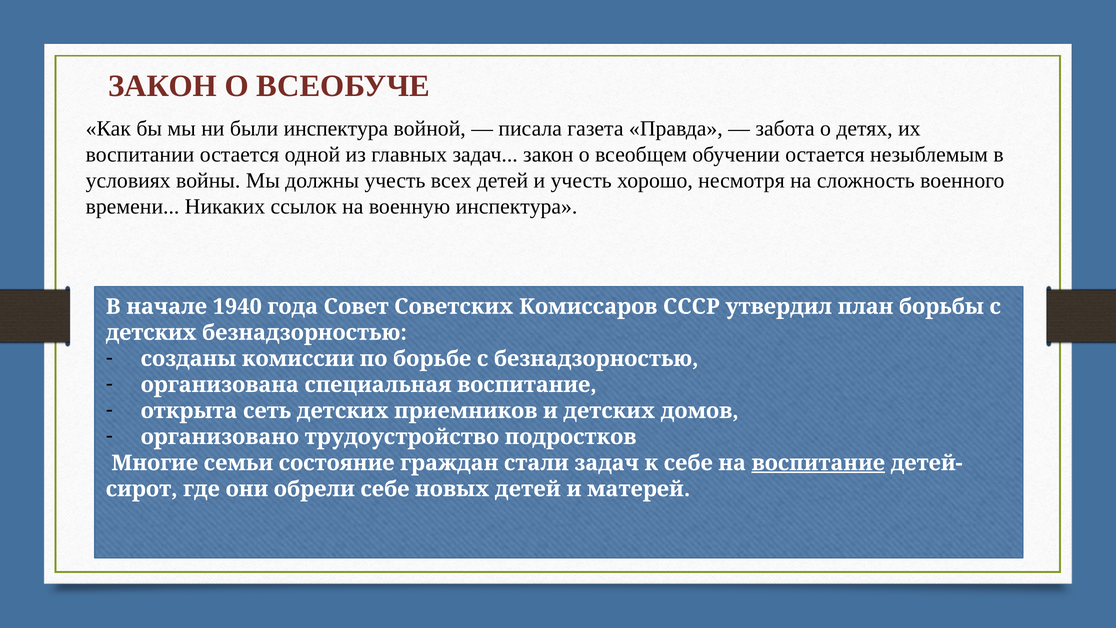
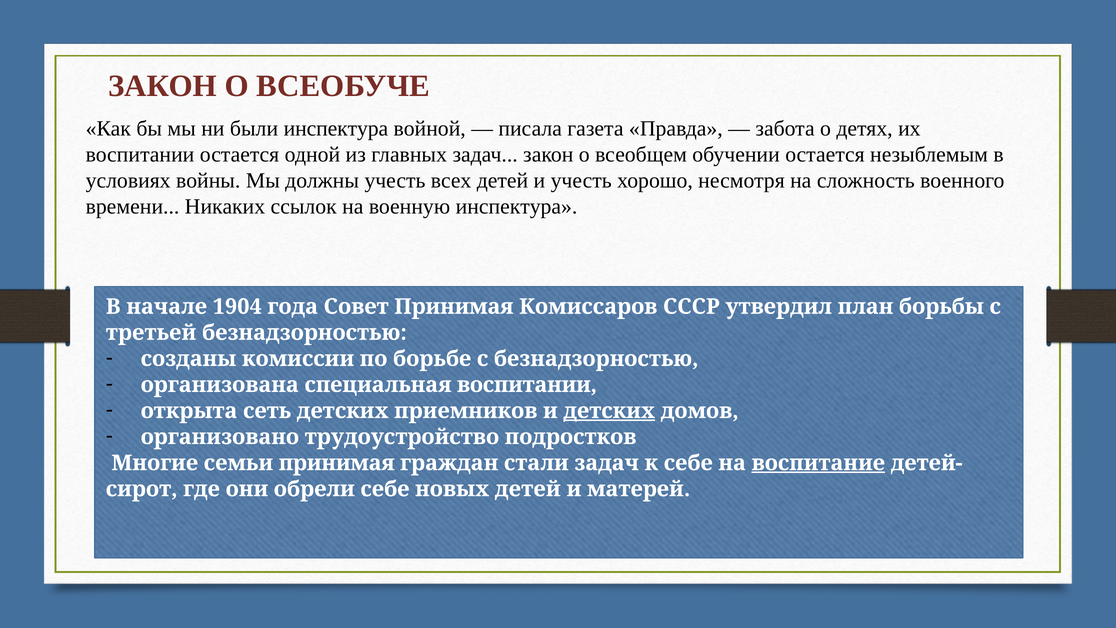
1940: 1940 -> 1904
Совет Советских: Советских -> Принимая
детских at (151, 333): детских -> третьей
специальная воспитание: воспитание -> воспитании
детских at (609, 411) underline: none -> present
семьи состояние: состояние -> принимая
